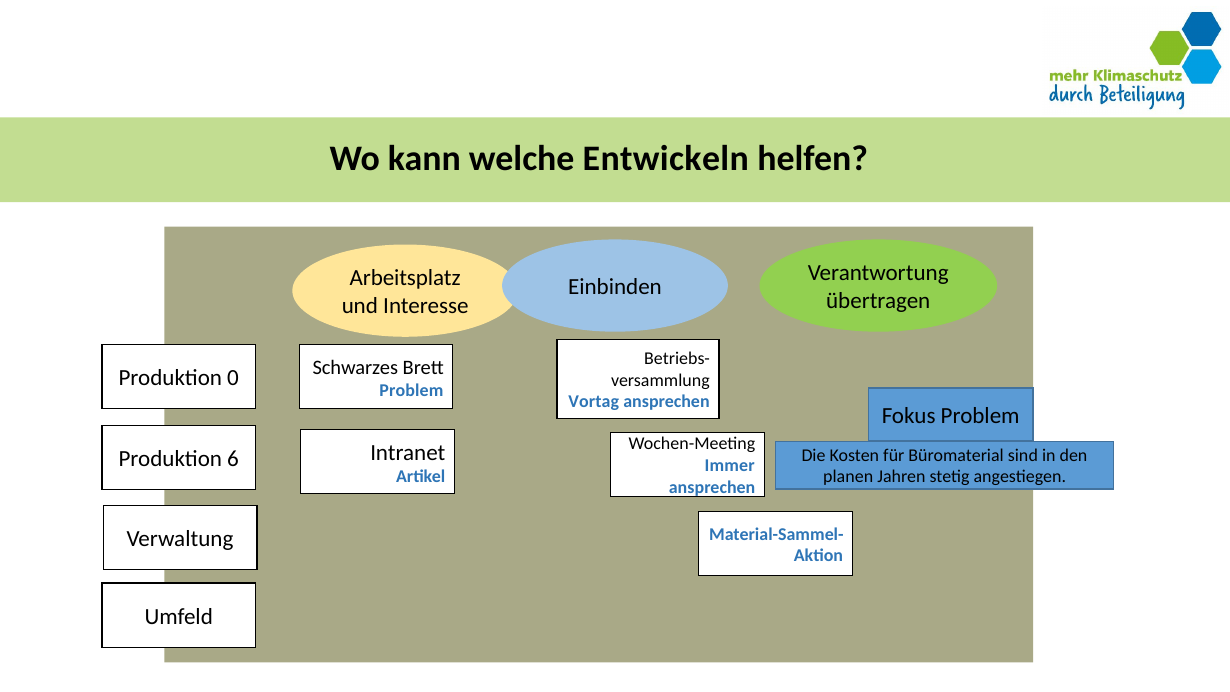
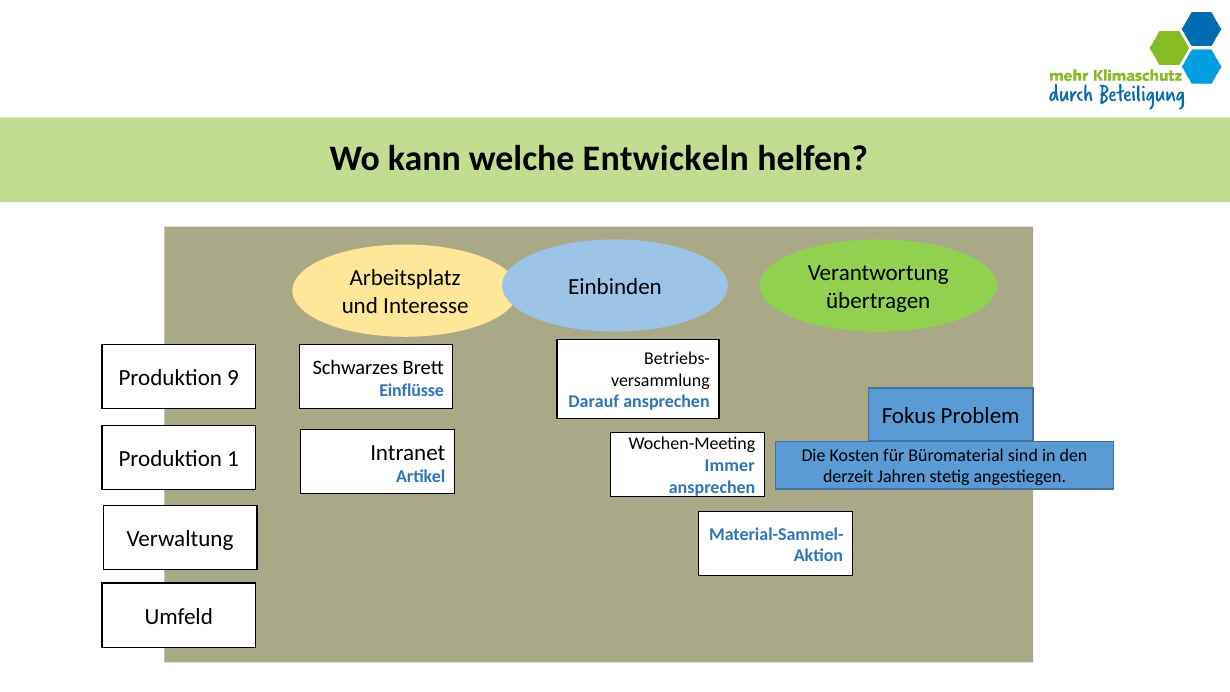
0: 0 -> 9
Problem at (411, 390): Problem -> Einflüsse
Vortag: Vortag -> Darauf
6: 6 -> 1
planen: planen -> derzeit
